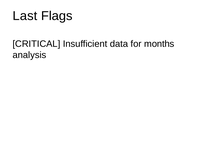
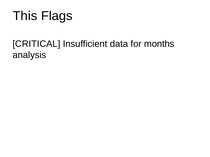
Last: Last -> This
